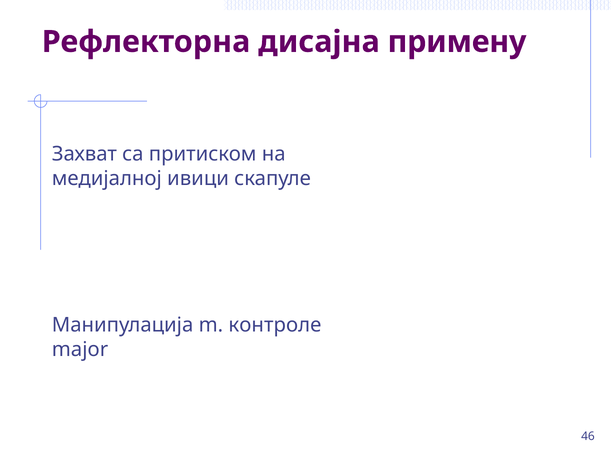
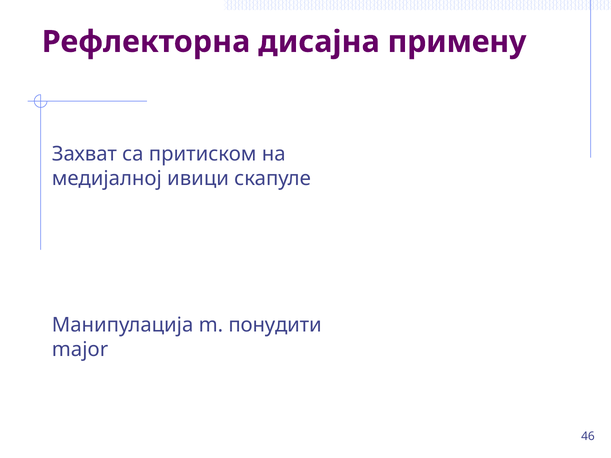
контроле: контроле -> понудити
